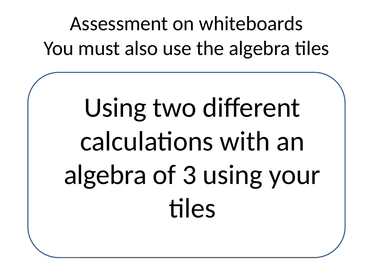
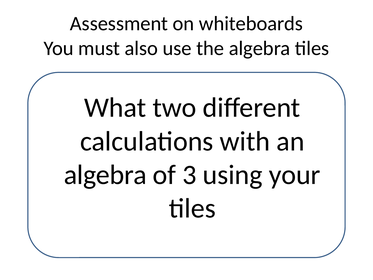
Using at (115, 108): Using -> What
